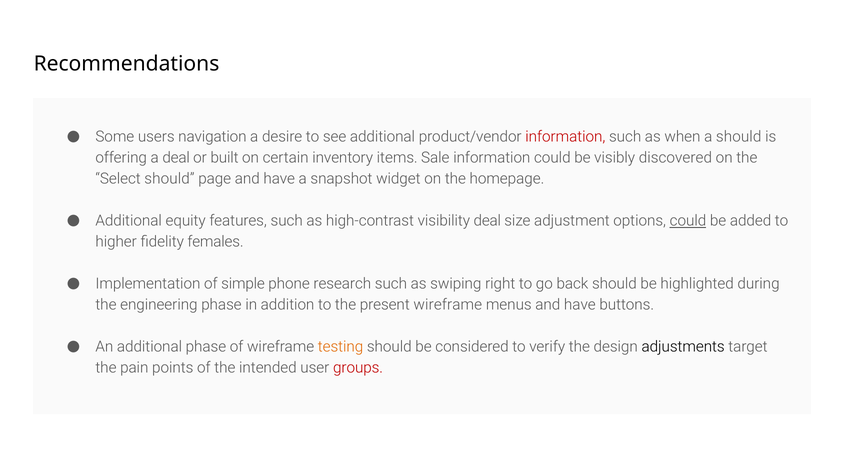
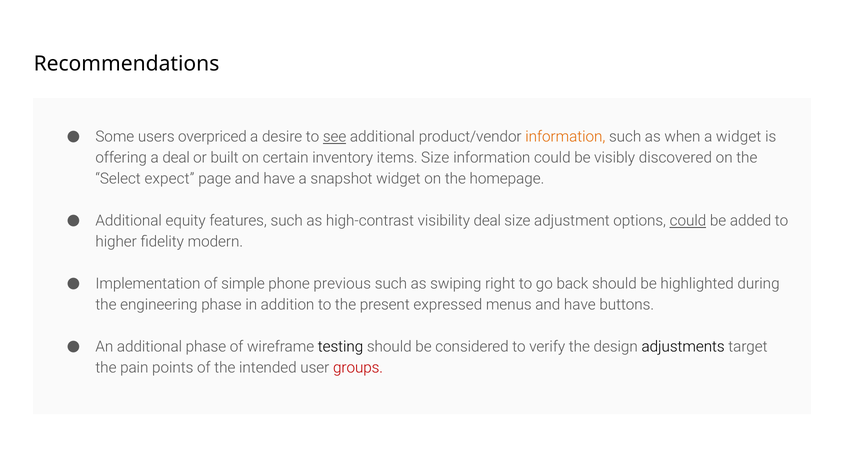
navigation: navigation -> overpriced
see underline: none -> present
information at (565, 137) colour: red -> orange
a should: should -> widget
items Sale: Sale -> Size
Select should: should -> expect
females: females -> modern
research: research -> previous
present wireframe: wireframe -> expressed
testing colour: orange -> black
